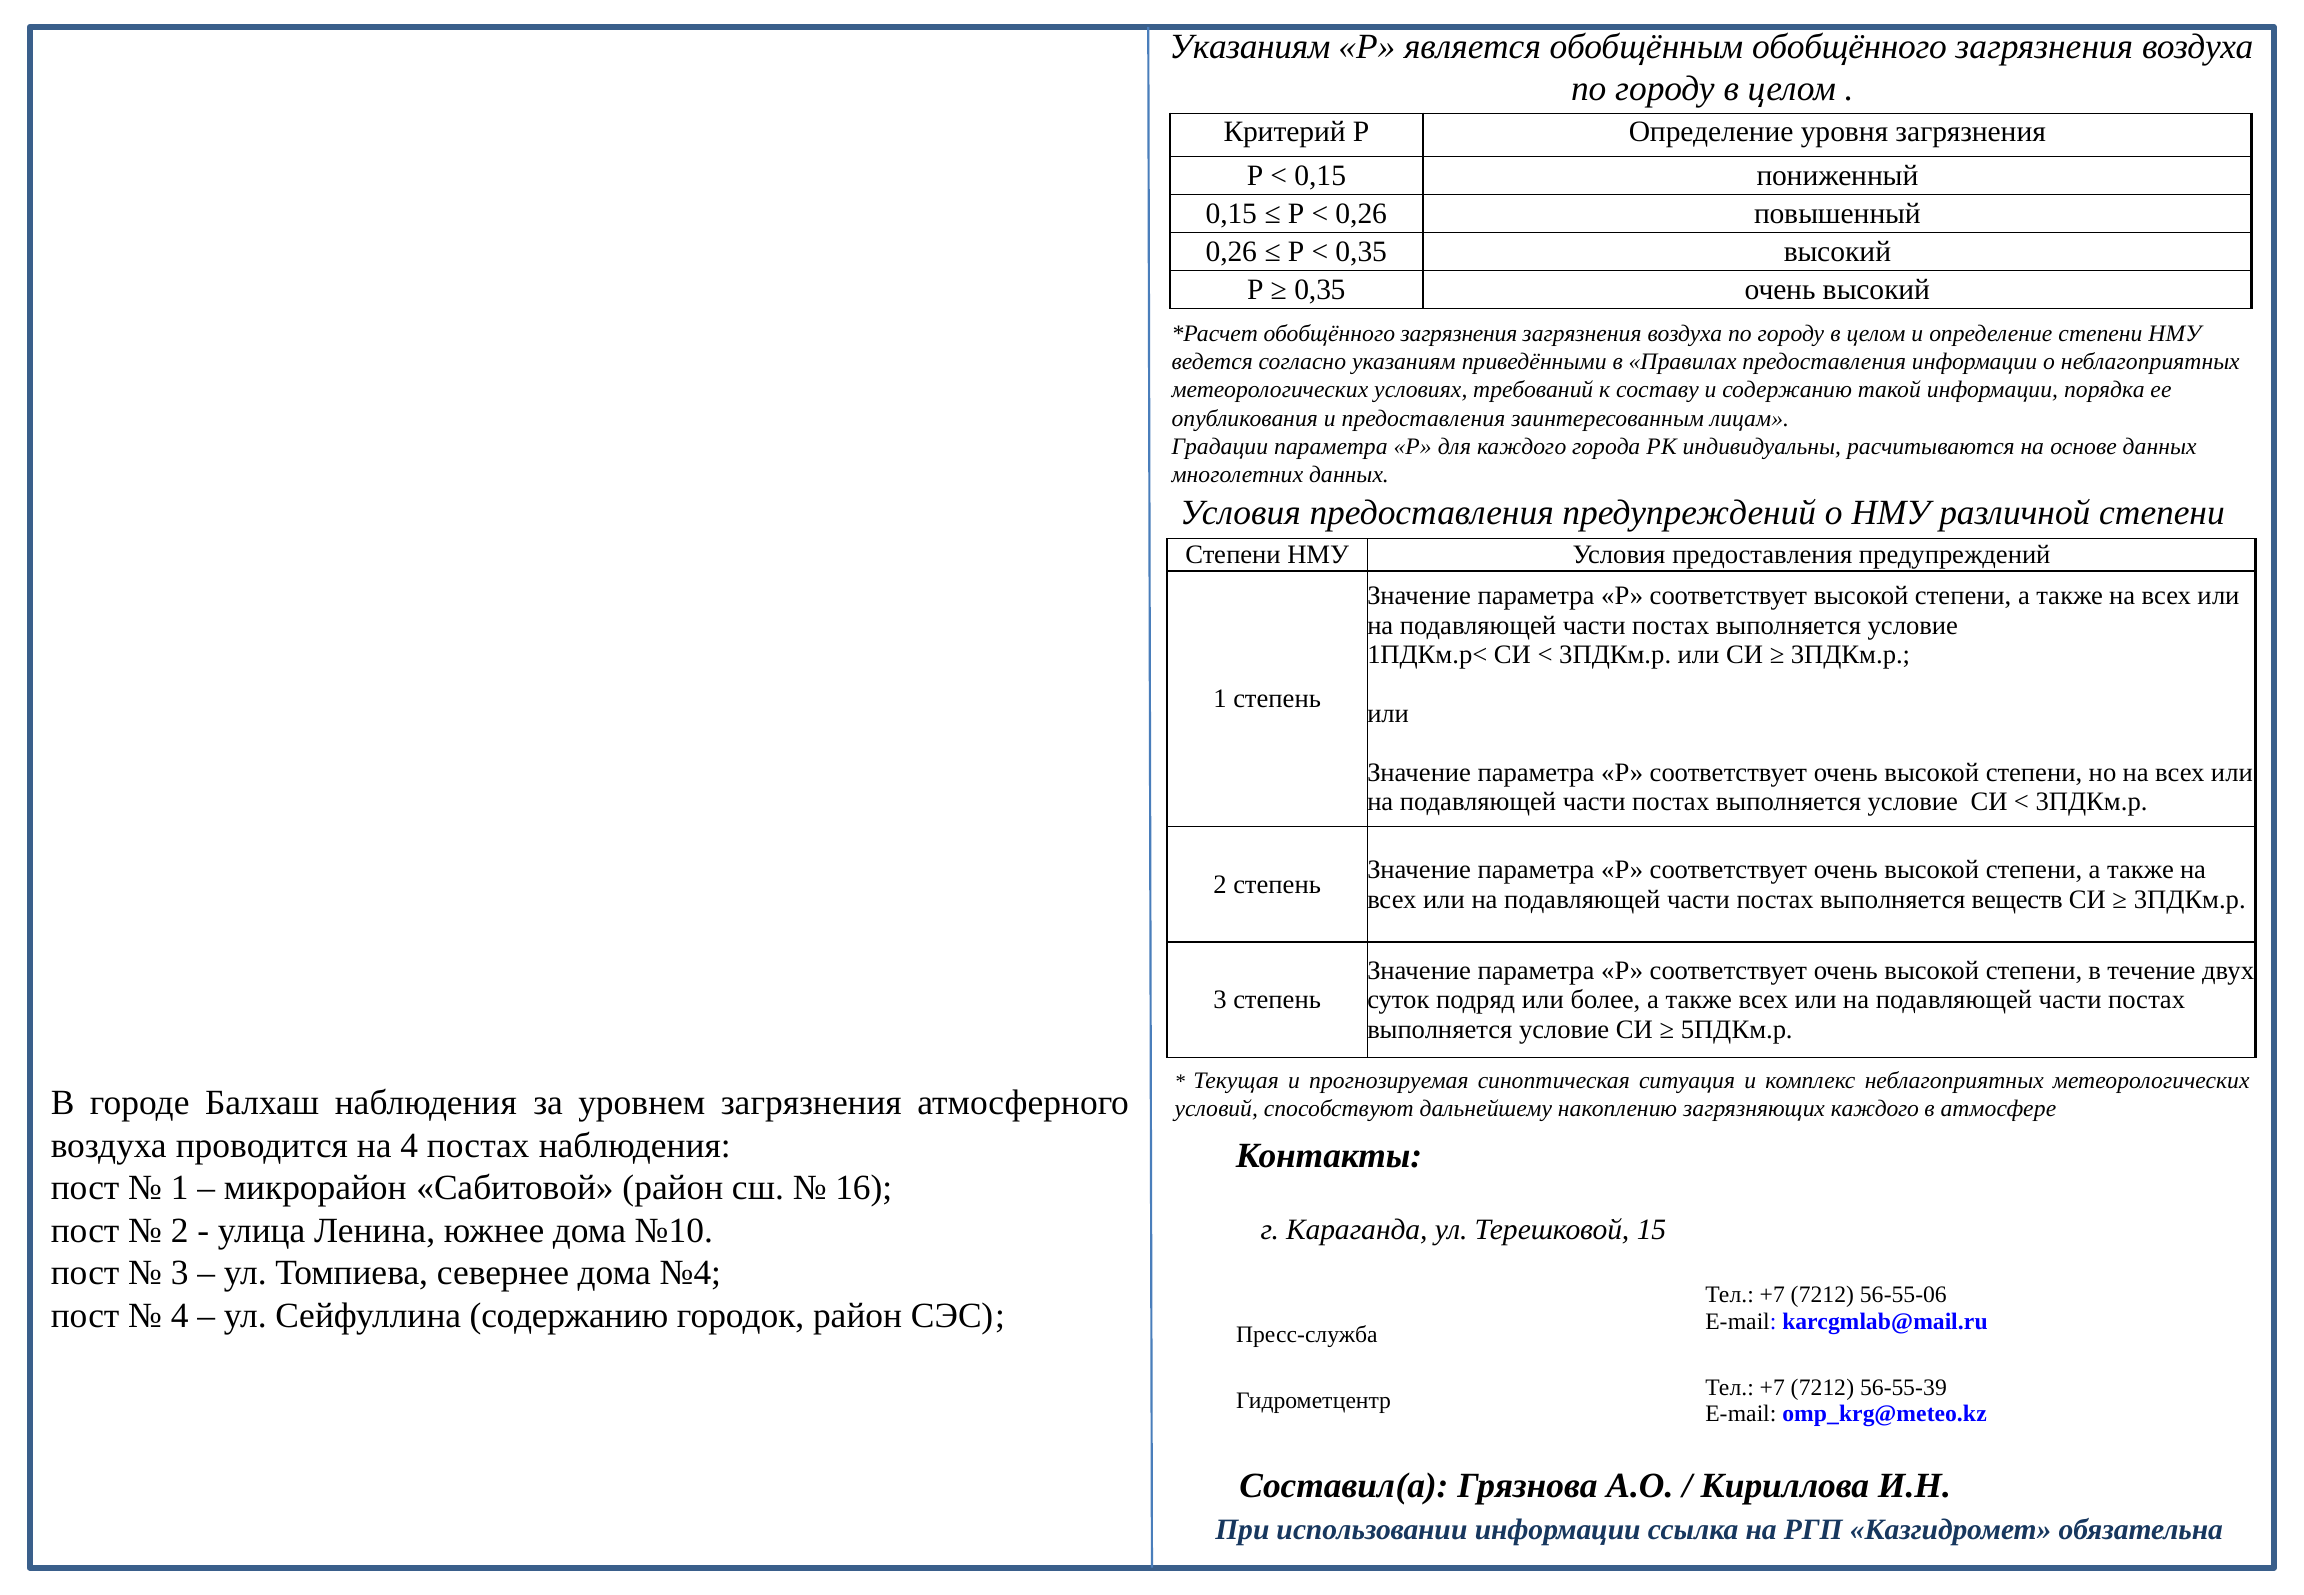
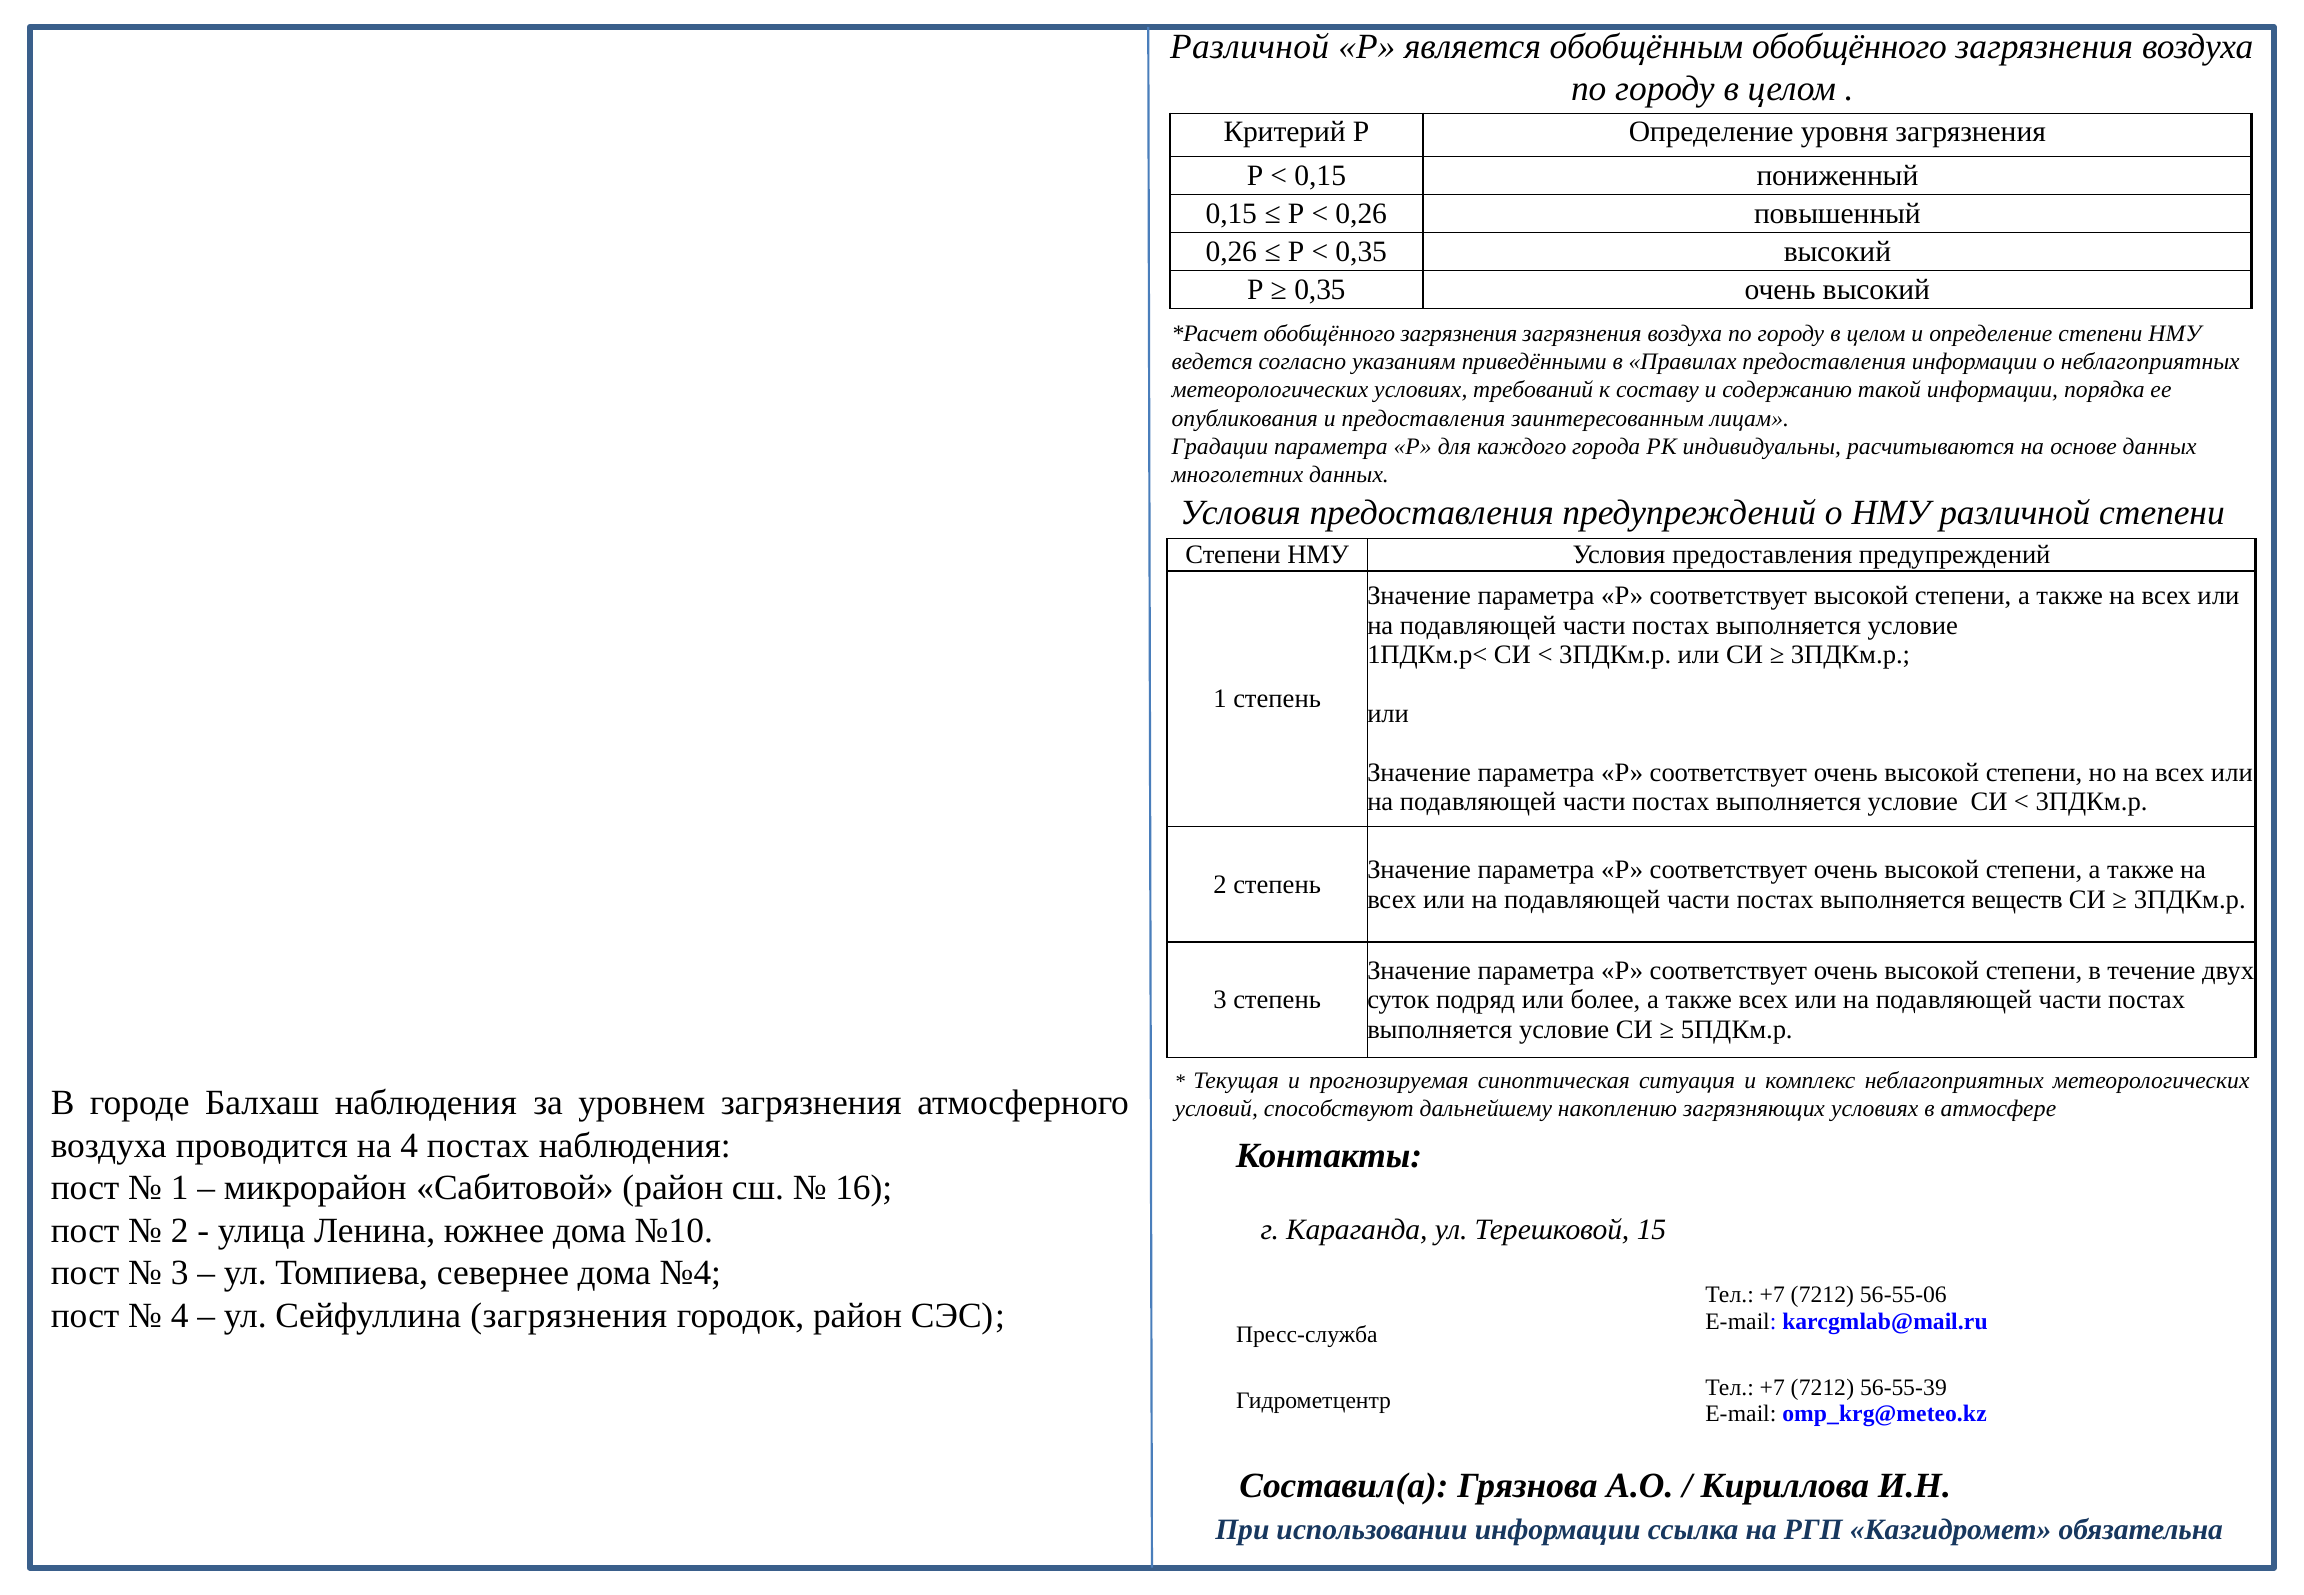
Указаниям at (1250, 47): Указаниям -> Различной
загрязняющих каждого: каждого -> условиях
Сейфуллина содержанию: содержанию -> загрязнения
